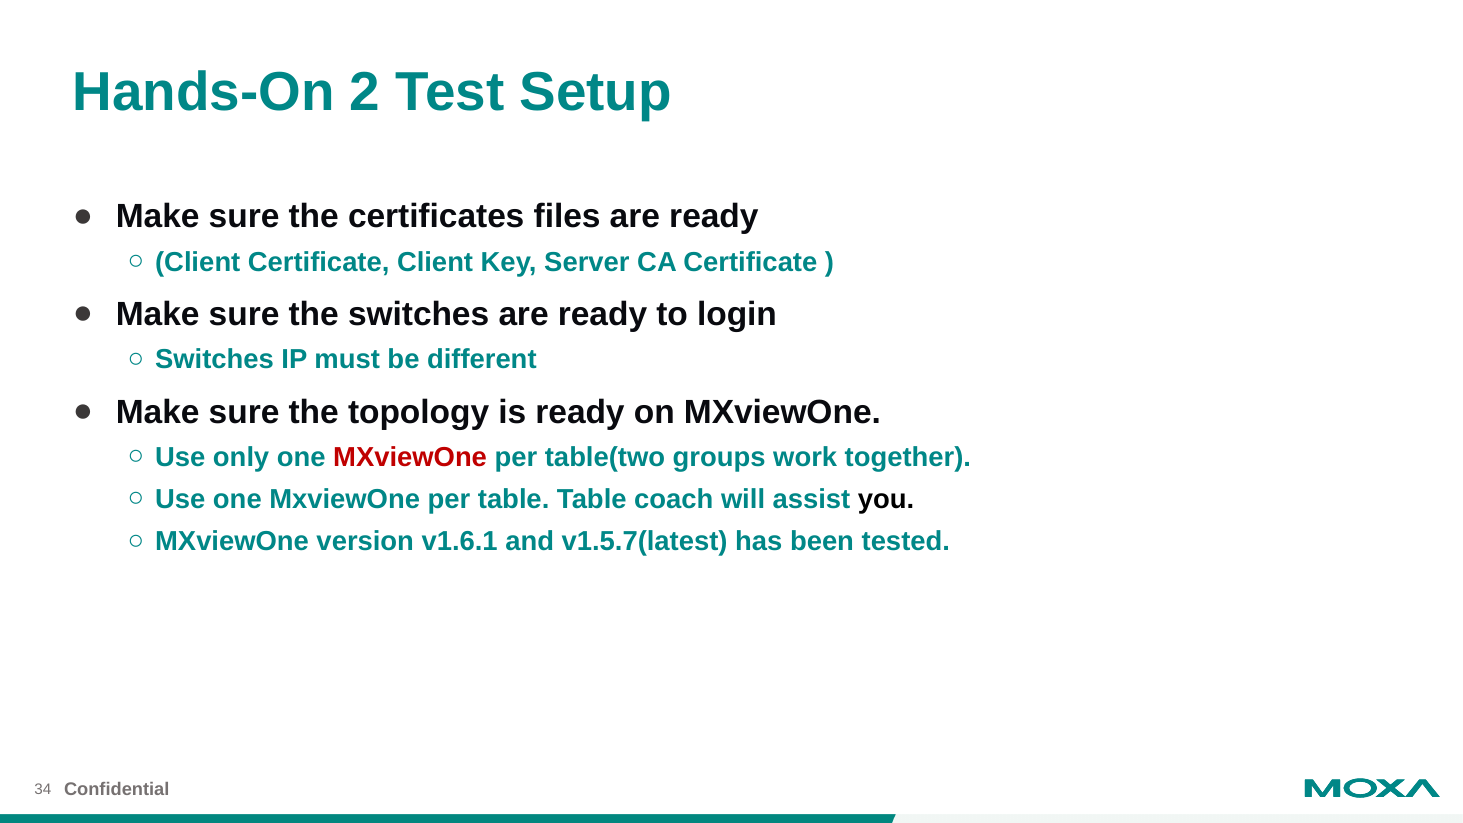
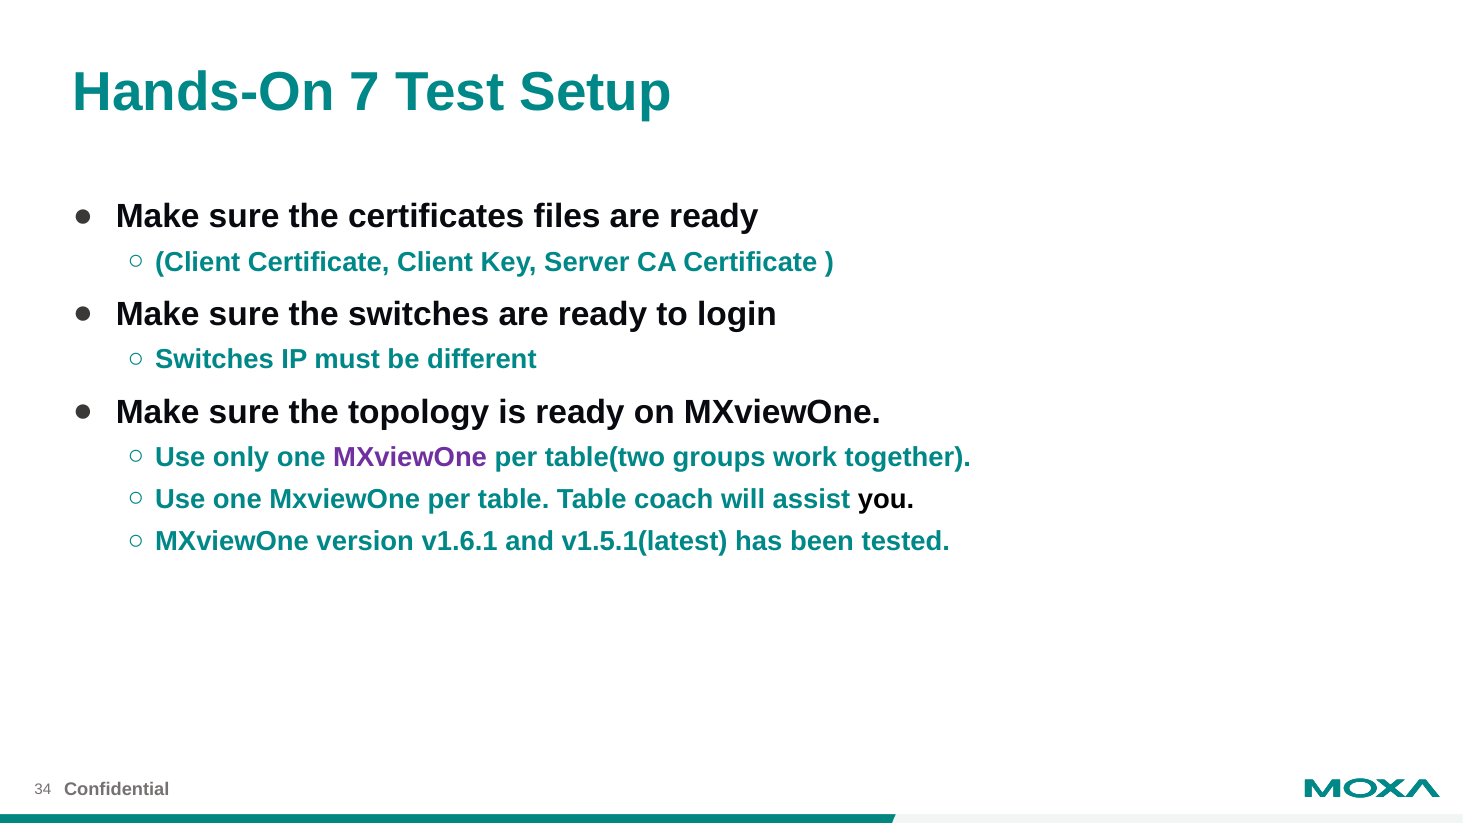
2: 2 -> 7
MXviewOne at (410, 457) colour: red -> purple
v1.5.7(latest: v1.5.7(latest -> v1.5.1(latest
